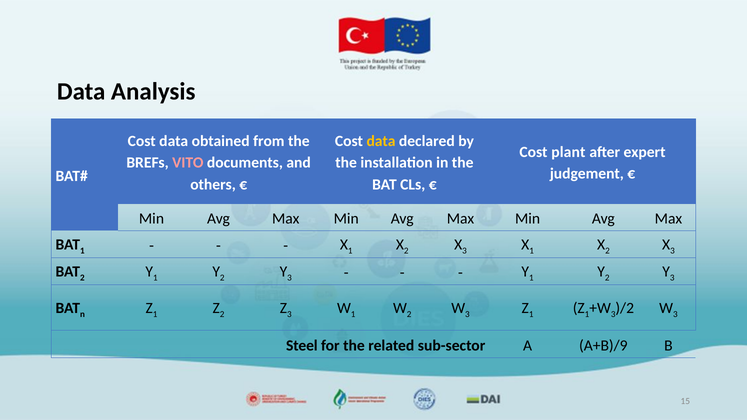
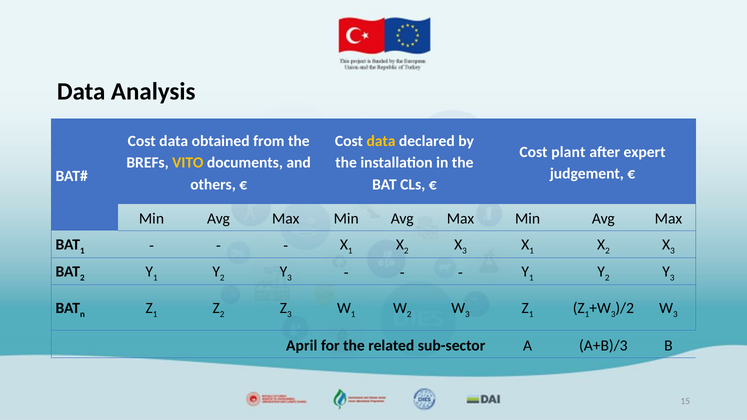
VITO colour: pink -> yellow
Steel: Steel -> April
A+B)/9: A+B)/9 -> A+B)/3
